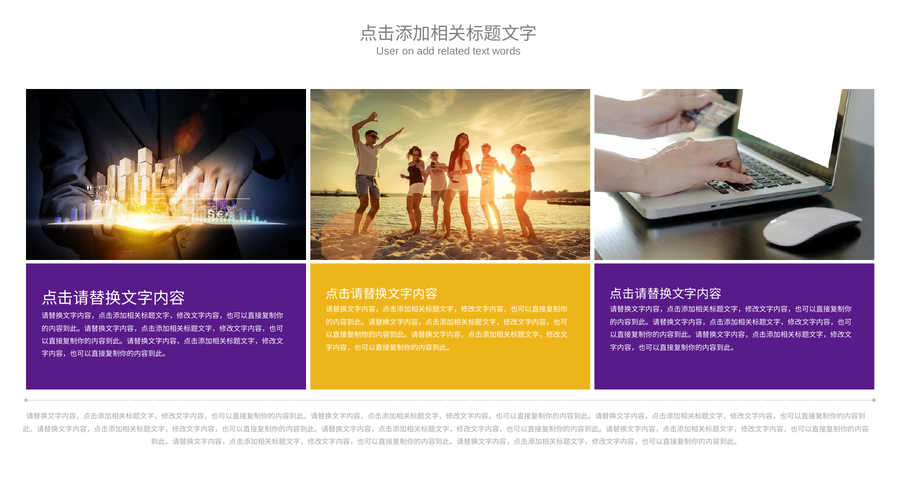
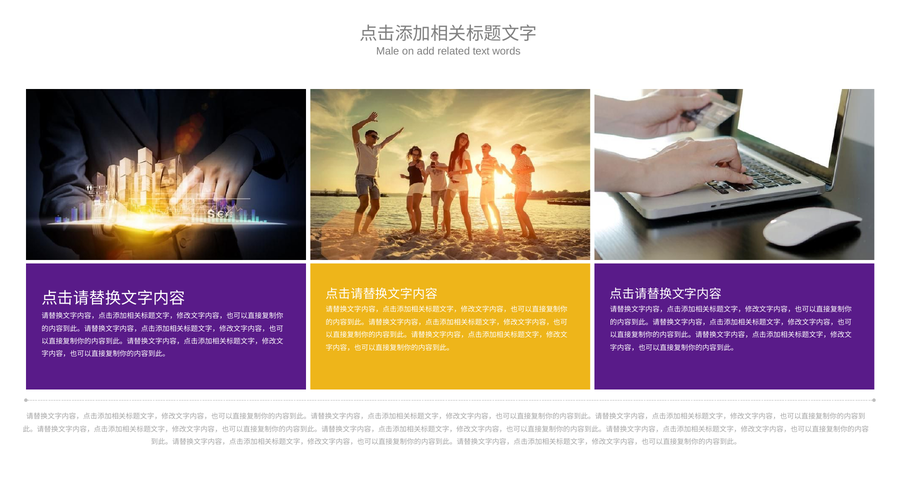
User: User -> Male
